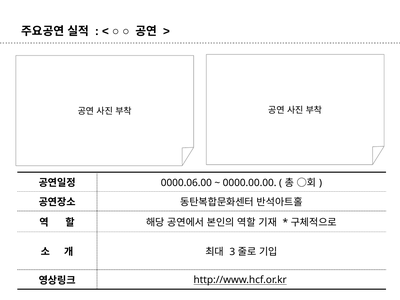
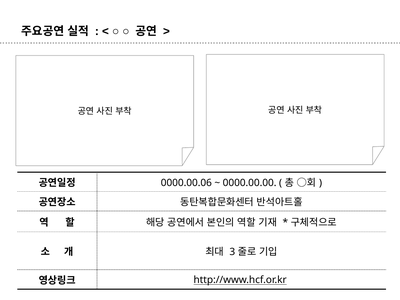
0000.06.00: 0000.06.00 -> 0000.00.06
